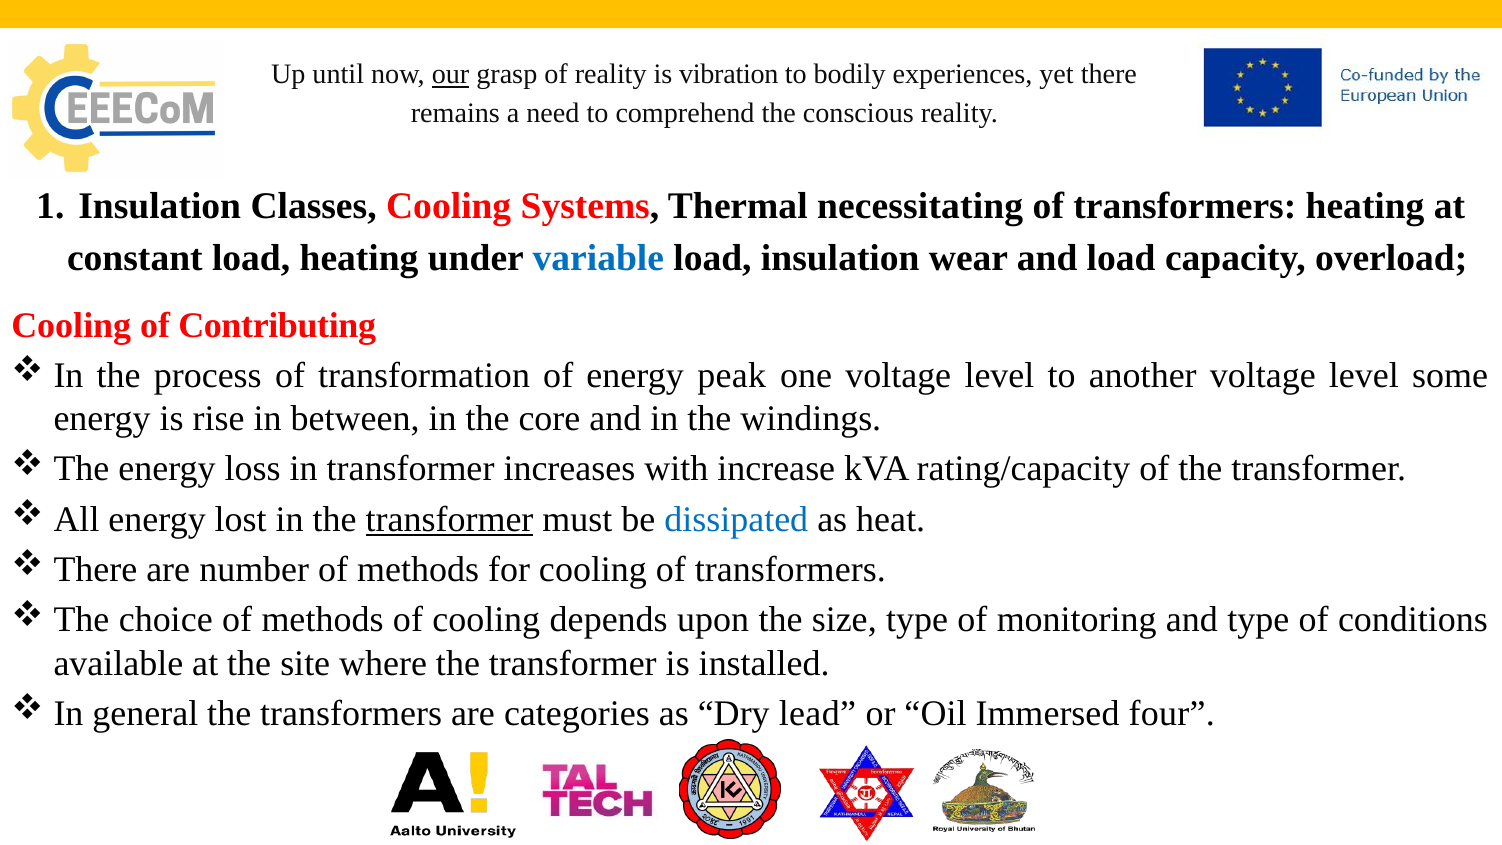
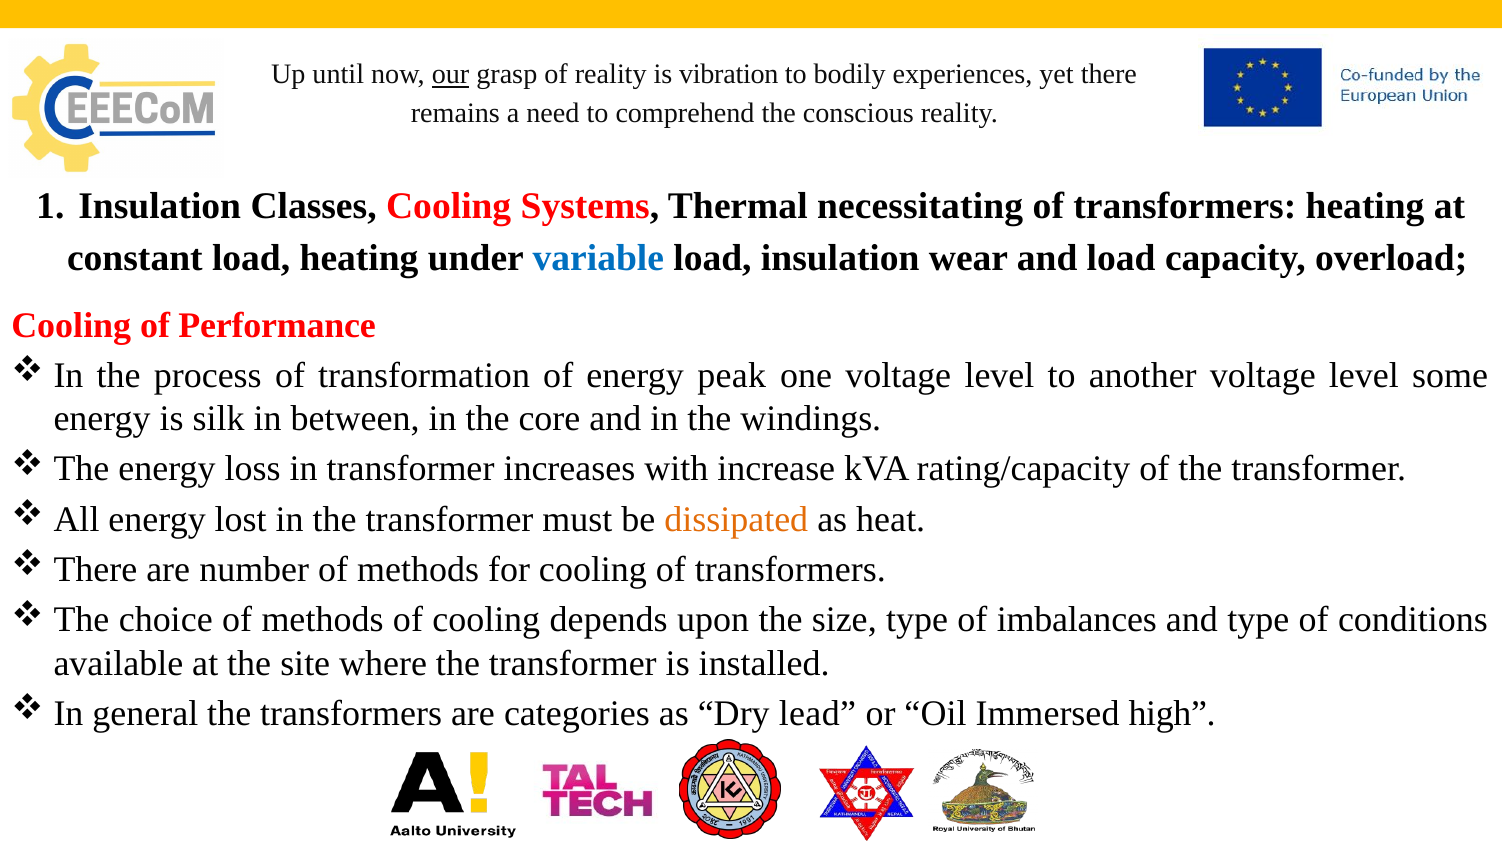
Contributing: Contributing -> Performance
rise: rise -> silk
transformer at (450, 519) underline: present -> none
dissipated colour: blue -> orange
monitoring: monitoring -> imbalances
four: four -> high
